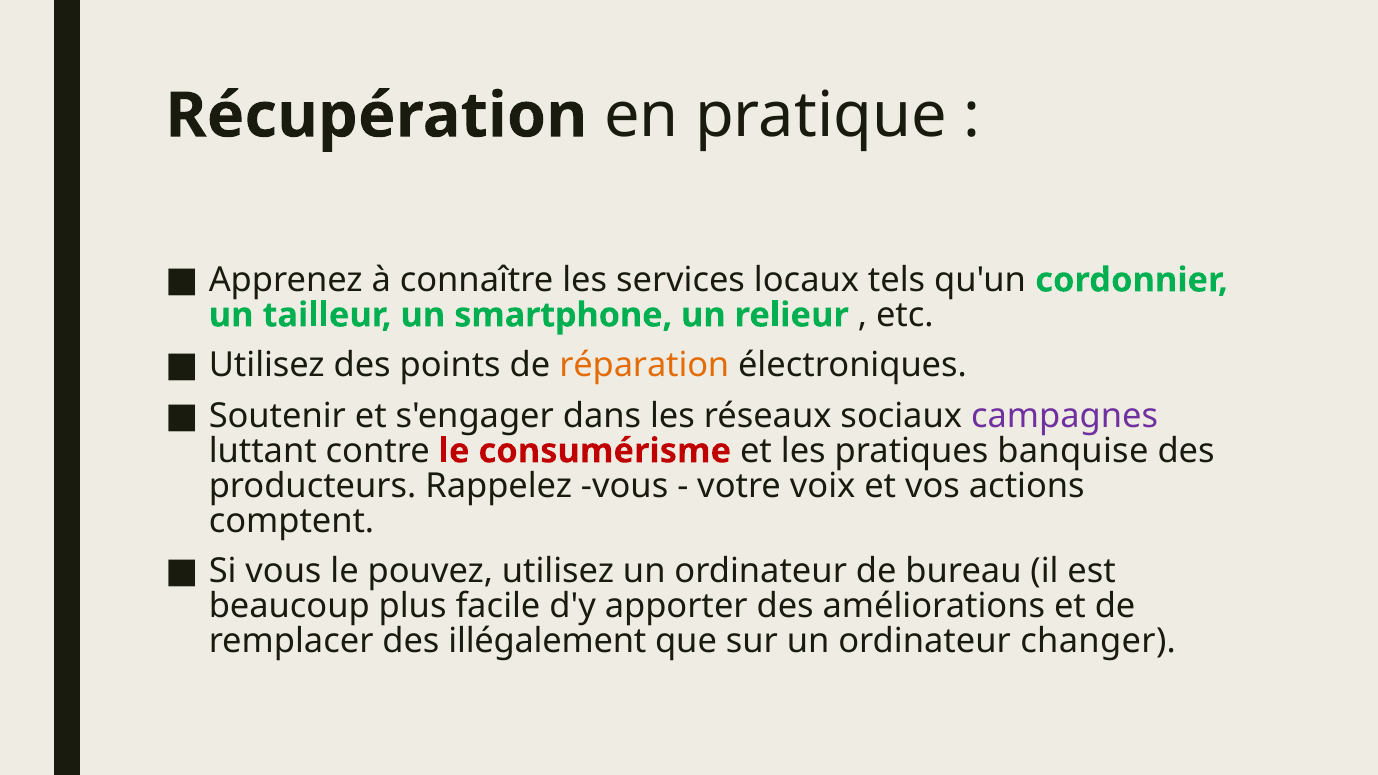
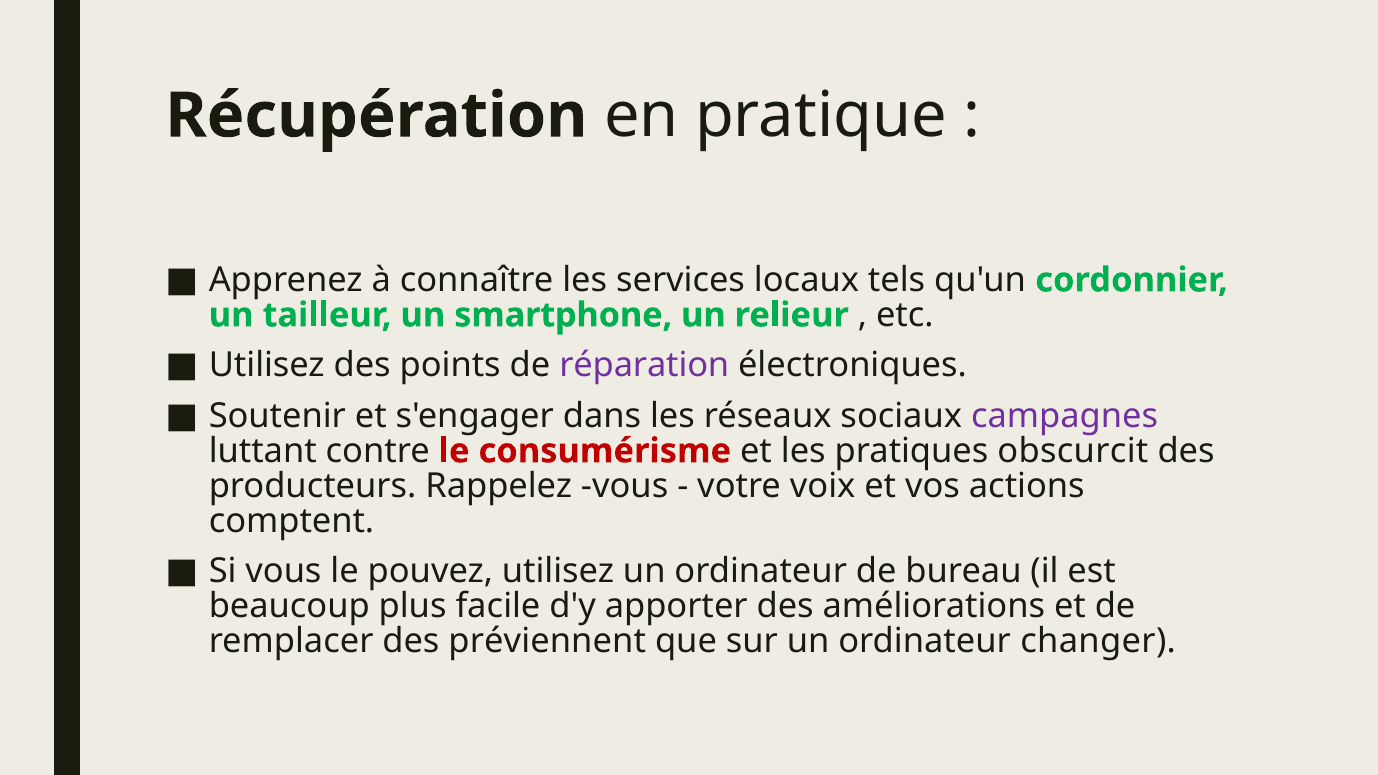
réparation colour: orange -> purple
banquise: banquise -> obscurcit
illégalement: illégalement -> préviennent
